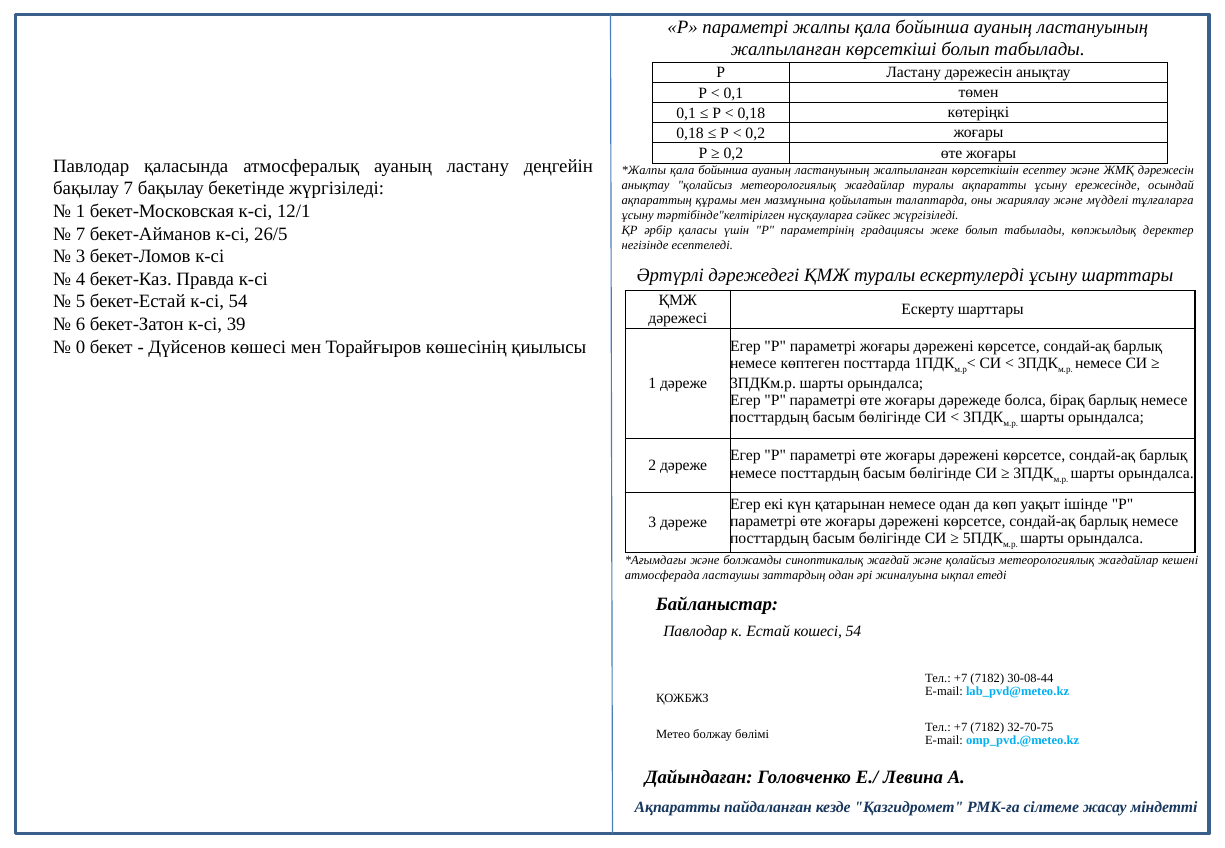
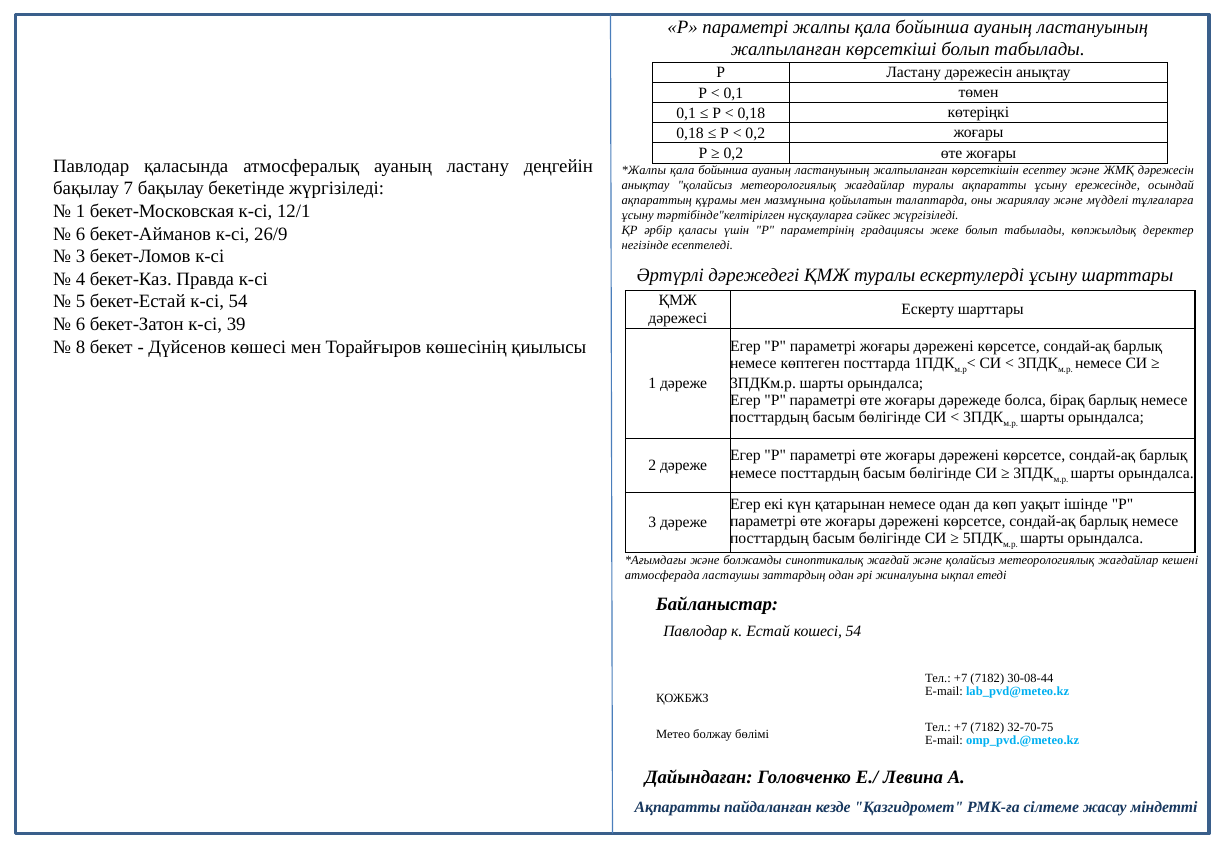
7 at (80, 234): 7 -> 6
26/5: 26/5 -> 26/9
0: 0 -> 8
